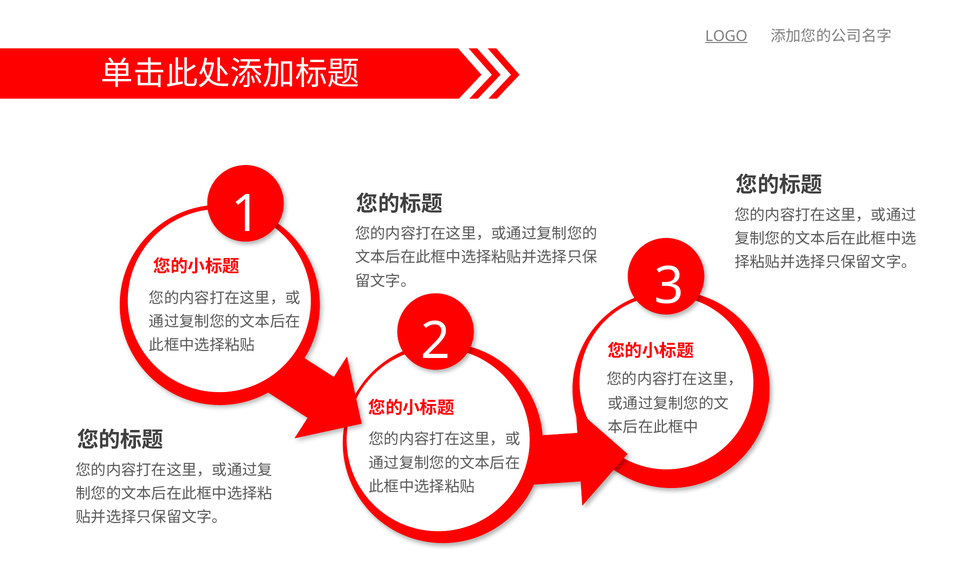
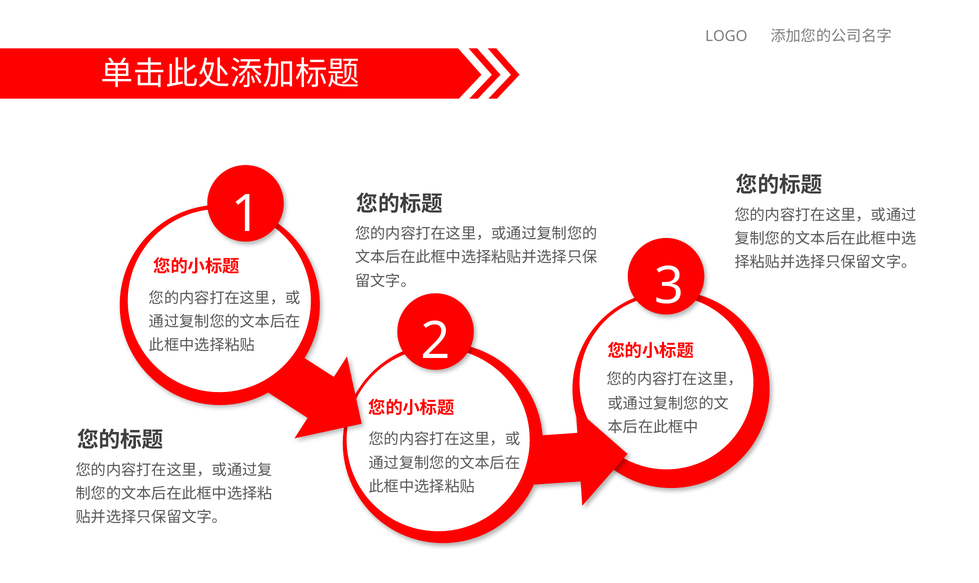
LOGO underline: present -> none
